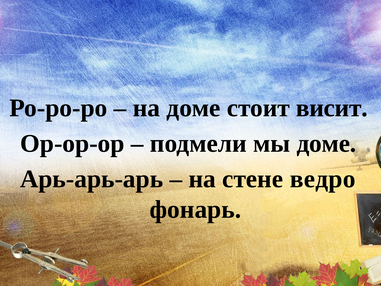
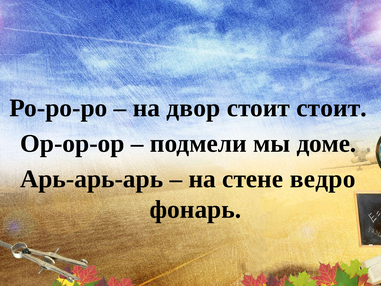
на доме: доме -> двор
стоит висит: висит -> стоит
